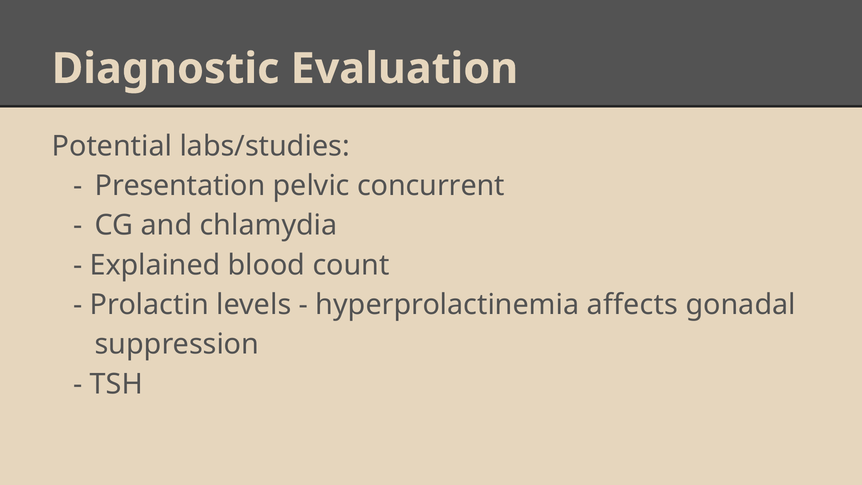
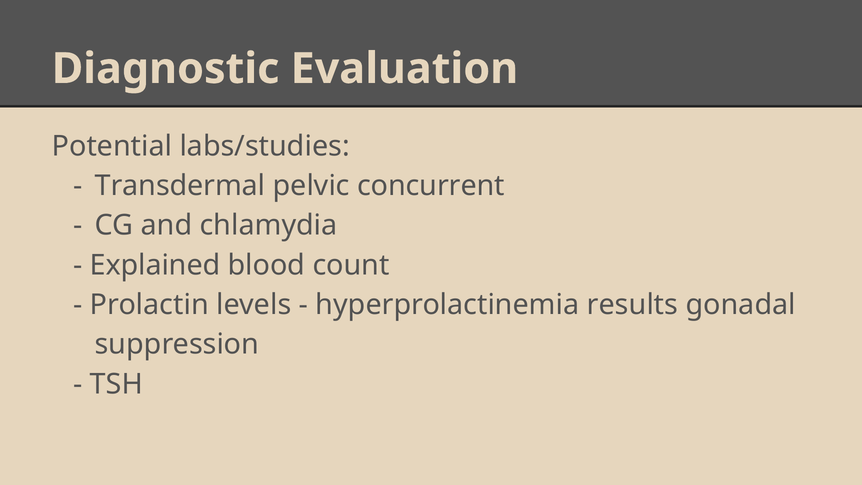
Presentation: Presentation -> Transdermal
affects: affects -> results
